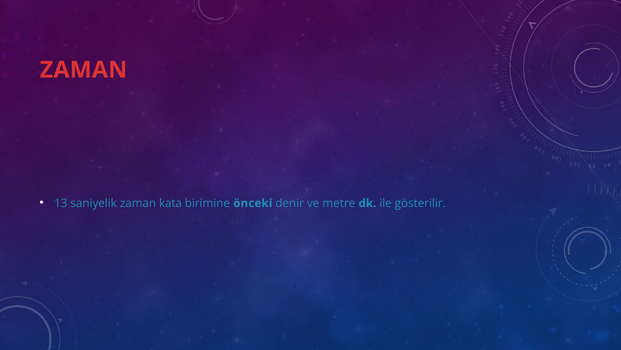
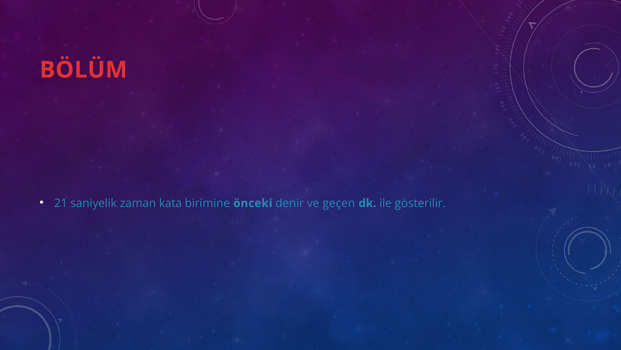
ZAMAN at (83, 70): ZAMAN -> BÖLÜM
13: 13 -> 21
metre: metre -> geçen
